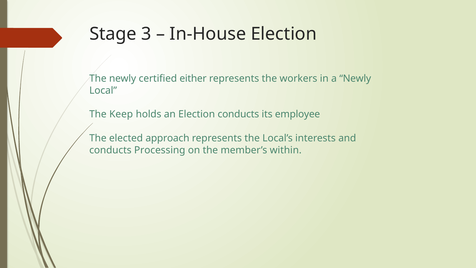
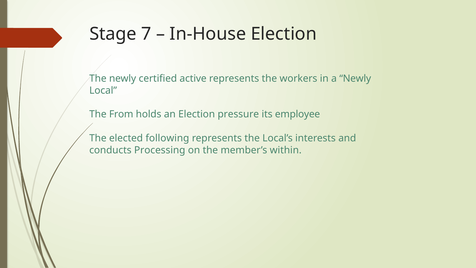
3: 3 -> 7
either: either -> active
Keep: Keep -> From
Election conducts: conducts -> pressure
approach: approach -> following
